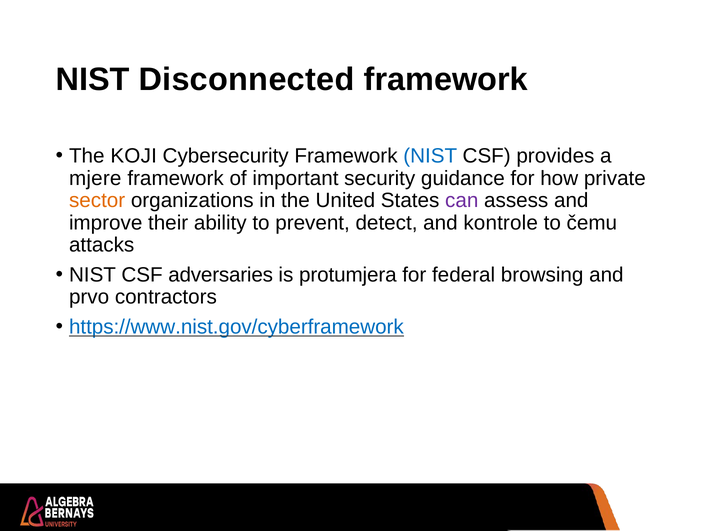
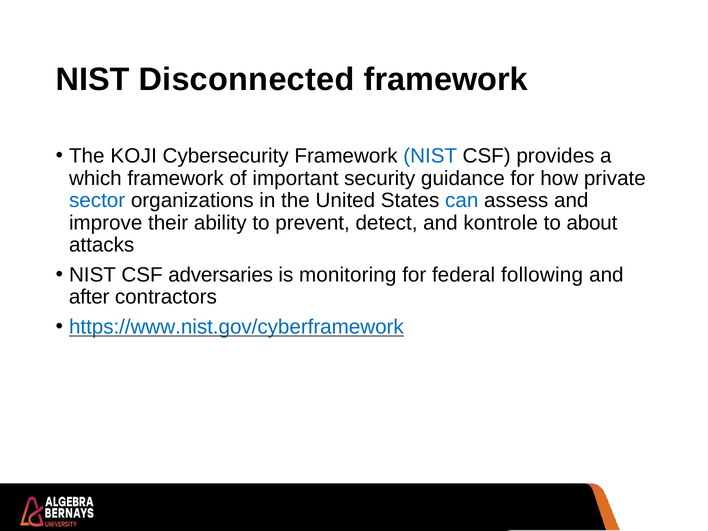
mjere: mjere -> which
sector colour: orange -> blue
can colour: purple -> blue
čemu: čemu -> about
protumjera: protumjera -> monitoring
browsing: browsing -> following
prvo: prvo -> after
